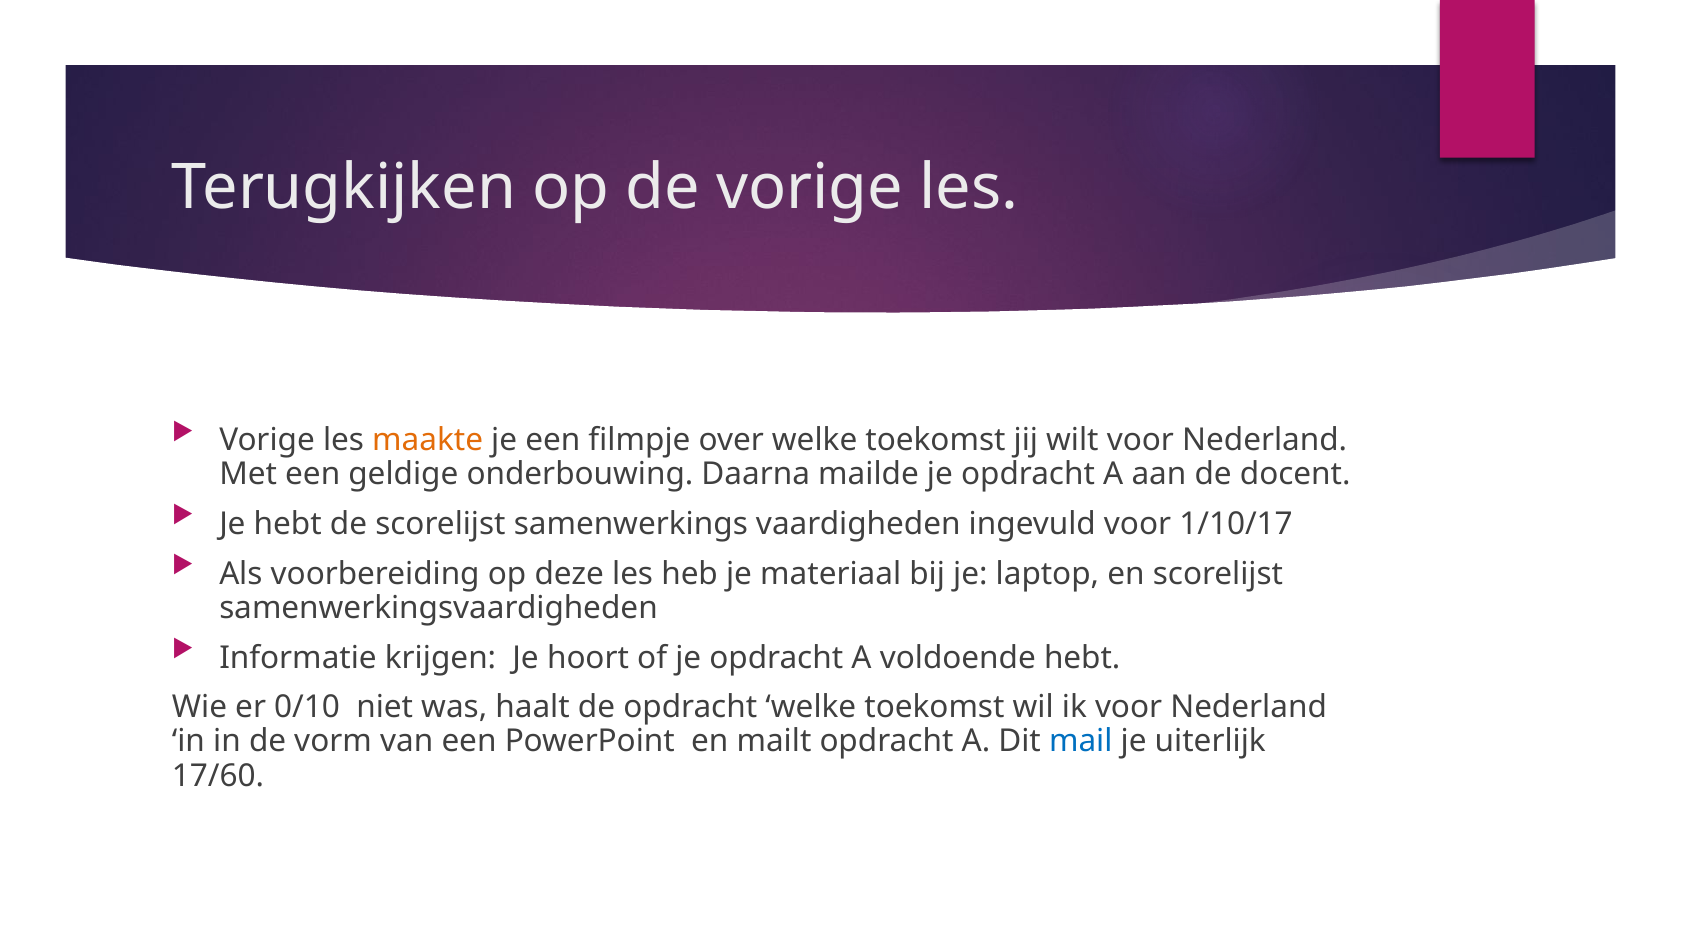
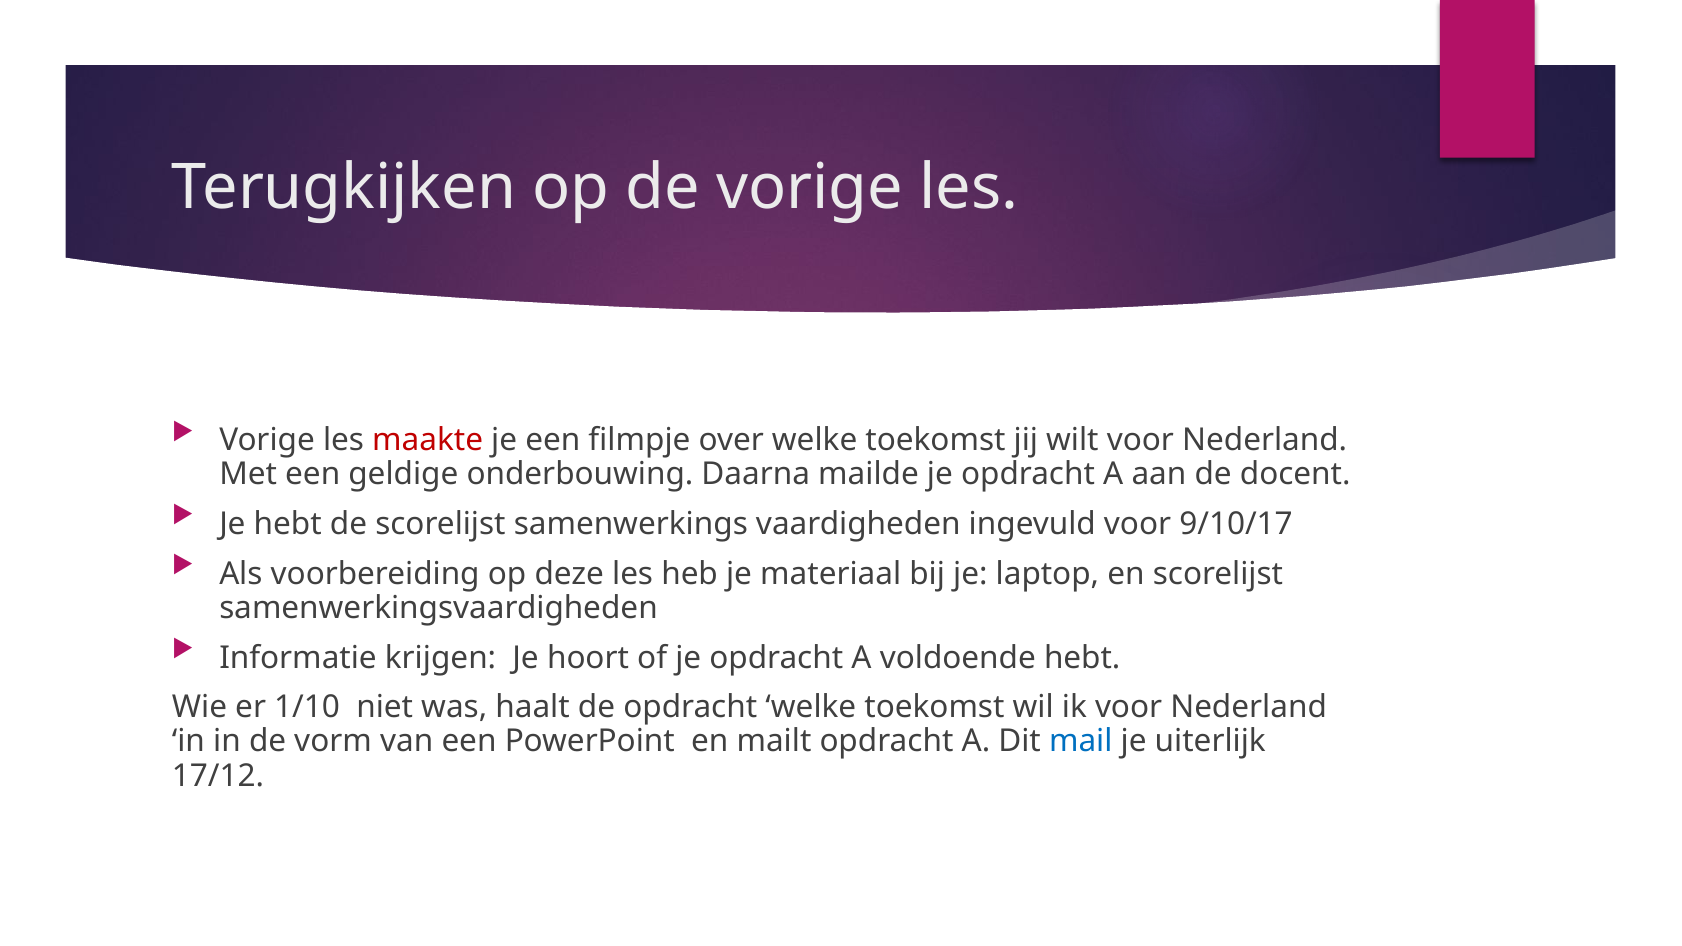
maakte colour: orange -> red
1/10/17: 1/10/17 -> 9/10/17
0/10: 0/10 -> 1/10
17/60: 17/60 -> 17/12
